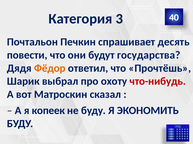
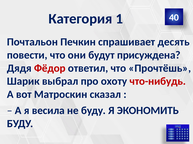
3: 3 -> 1
государства: государства -> присуждена
Фёдор colour: orange -> red
копеек: копеек -> весила
